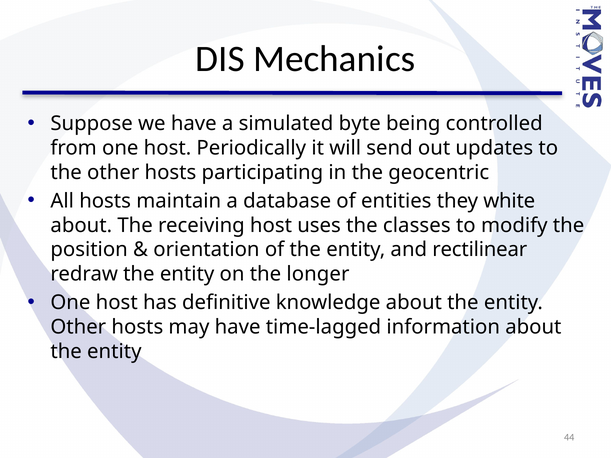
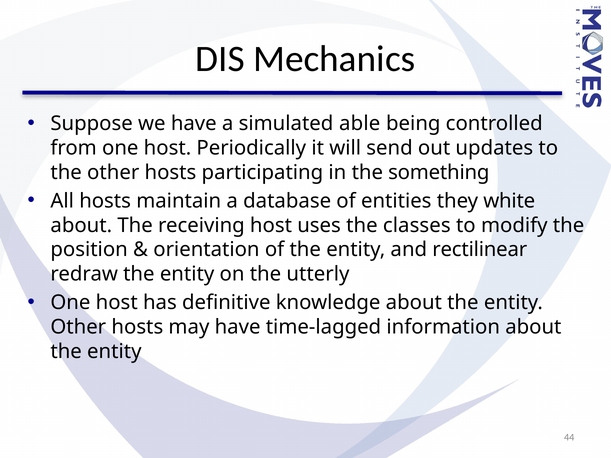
byte: byte -> able
geocentric: geocentric -> something
longer: longer -> utterly
